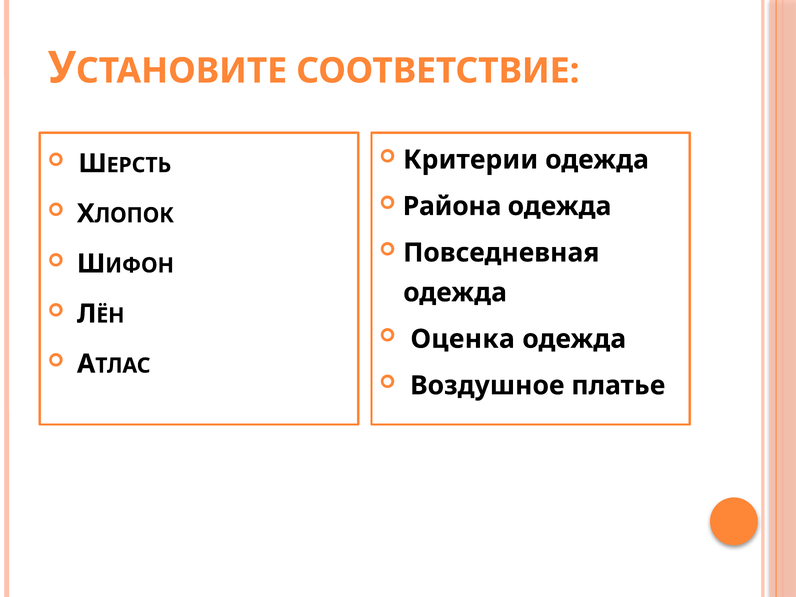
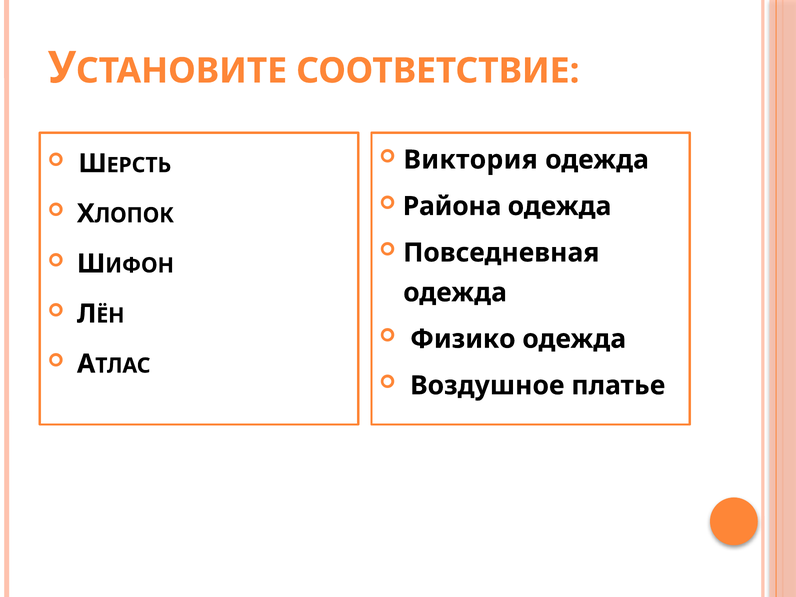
Критерии: Критерии -> Виктория
Оценка: Оценка -> Физико
